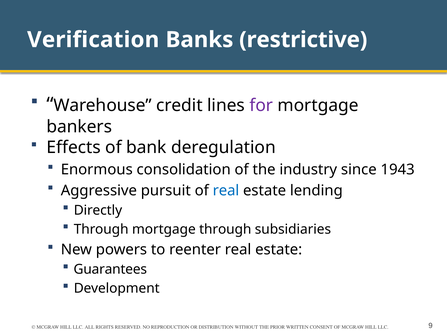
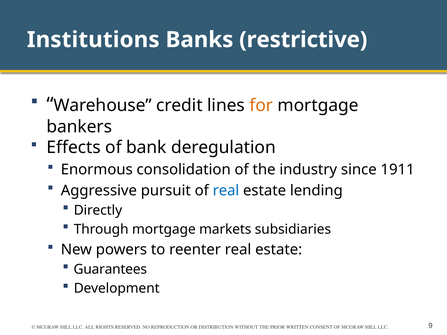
Verification: Verification -> Institutions
for colour: purple -> orange
1943: 1943 -> 1911
mortgage through: through -> markets
